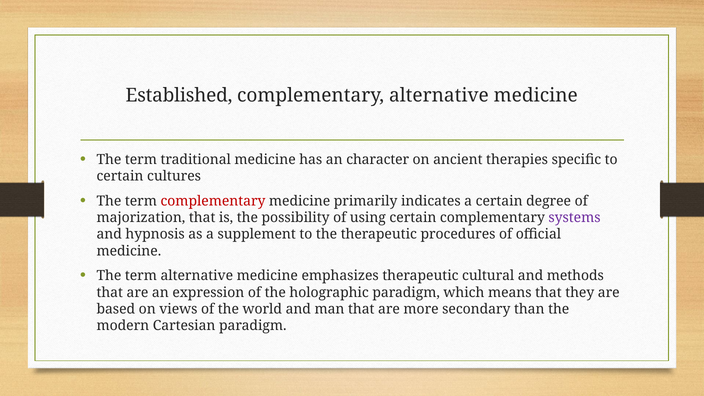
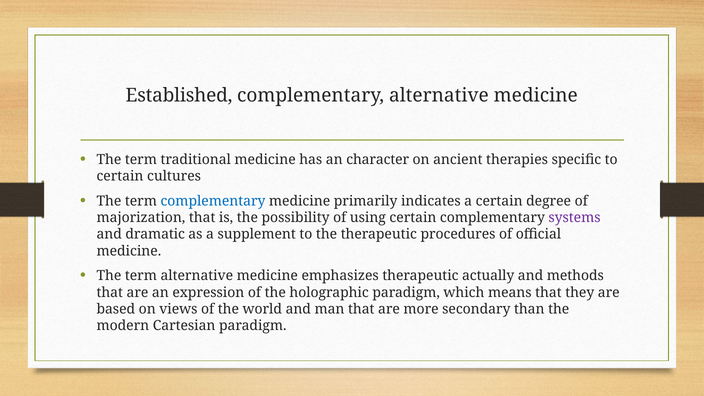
complementary at (213, 201) colour: red -> blue
hypnosis: hypnosis -> dramatic
cultural: cultural -> actually
